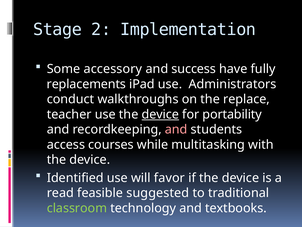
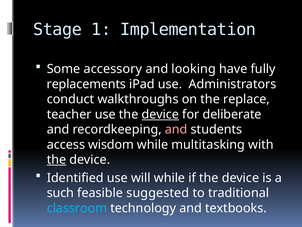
2: 2 -> 1
success: success -> looking
portability: portability -> deliberate
courses: courses -> wisdom
the at (56, 159) underline: none -> present
will favor: favor -> while
read: read -> such
classroom colour: light green -> light blue
